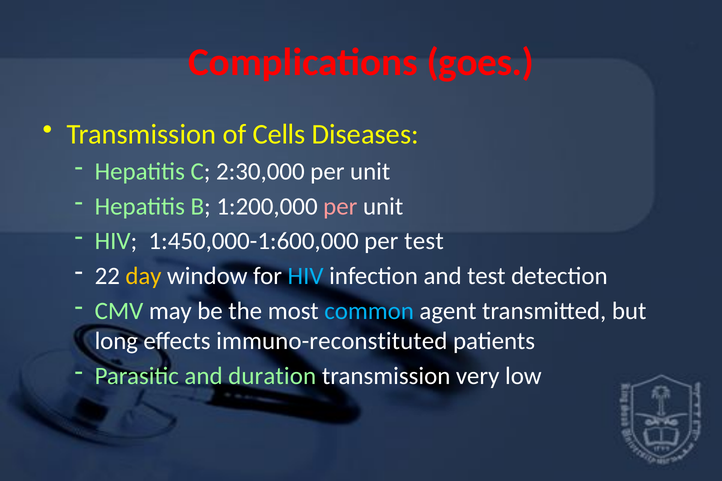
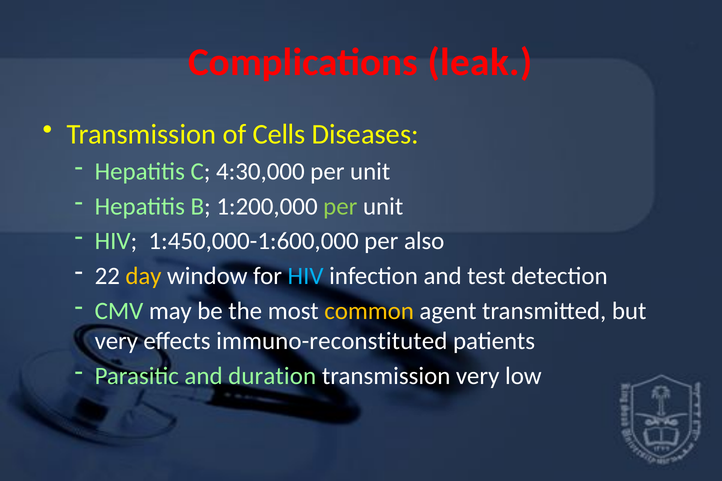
goes: goes -> leak
2:30,000: 2:30,000 -> 4:30,000
per at (340, 206) colour: pink -> light green
per test: test -> also
common colour: light blue -> yellow
long at (116, 341): long -> very
